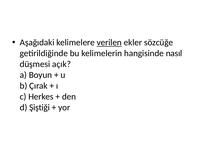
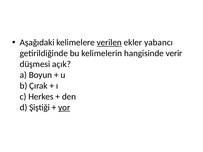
sözcüğe: sözcüğe -> yabancı
nasıl: nasıl -> verir
yor underline: none -> present
